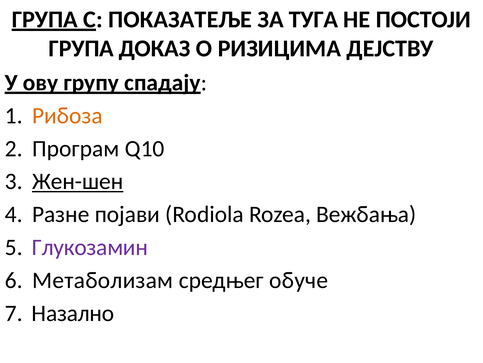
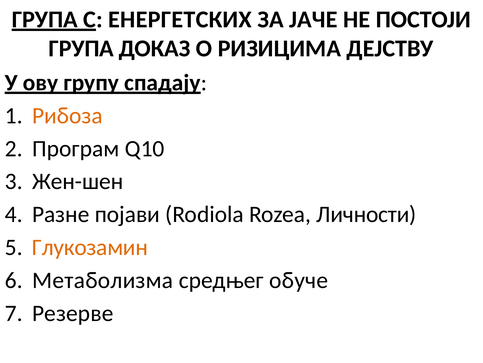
ПОКАЗАТЕЉЕ: ПОКАЗАТЕЉЕ -> ЕНЕРГЕТСКИХ
ТУГА: ТУГА -> ЈАЧЕ
Жен-шен underline: present -> none
Вежбања: Вежбања -> Личности
Глукозамин colour: purple -> orange
Метаболизам: Метаболизам -> Метаболизма
Назално: Назално -> Резерве
